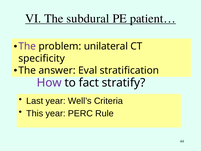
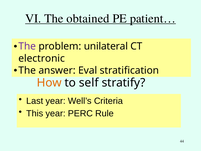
subdural: subdural -> obtained
specificity: specificity -> electronic
How colour: purple -> orange
fact: fact -> self
